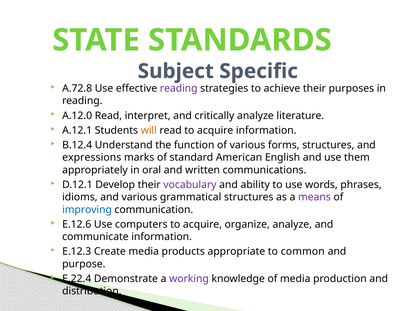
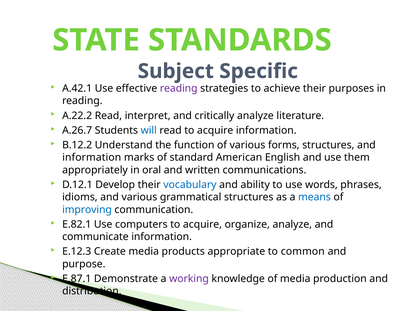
A.72.8: A.72.8 -> A.42.1
A.12.0: A.12.0 -> A.22.2
A.12.1: A.12.1 -> A.26.7
will colour: orange -> blue
B.12.4: B.12.4 -> B.12.2
expressions at (92, 158): expressions -> information
vocabulary colour: purple -> blue
means colour: purple -> blue
E.12.6: E.12.6 -> E.82.1
E.22.4: E.22.4 -> E.87.1
